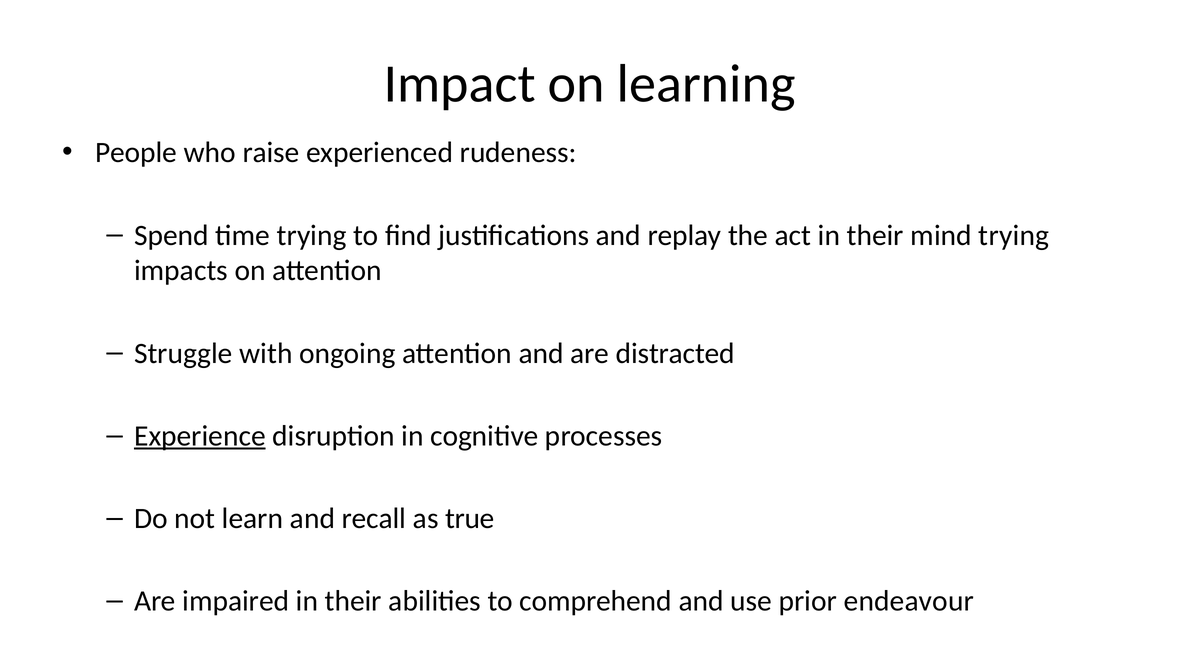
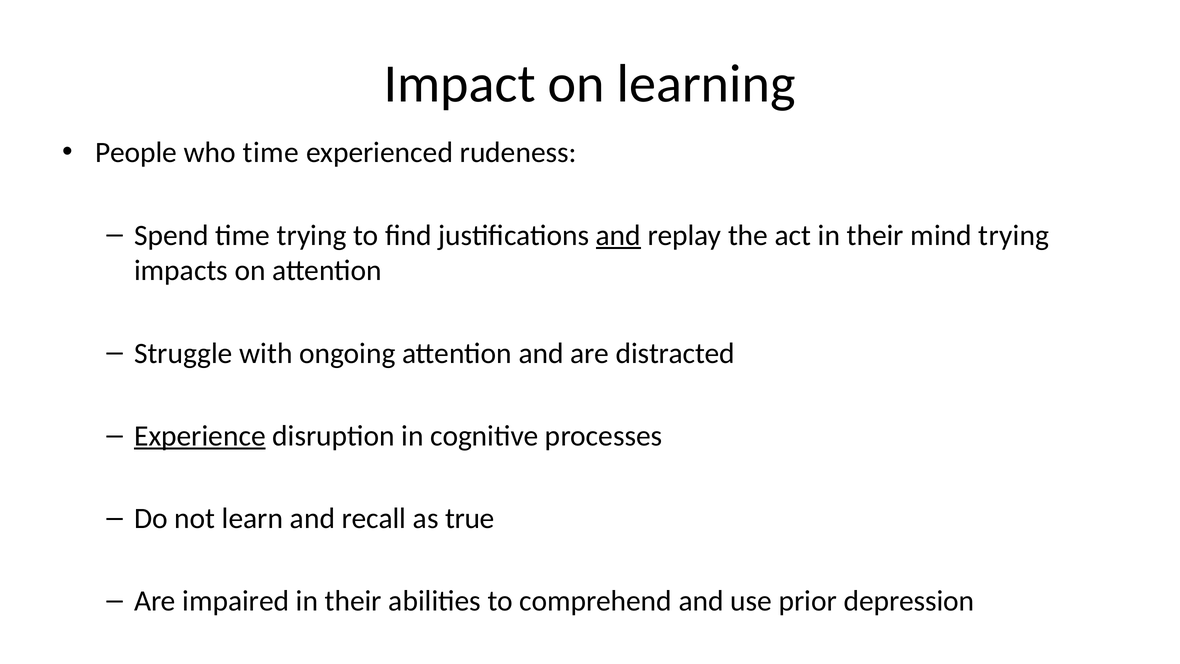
who raise: raise -> time
and at (618, 235) underline: none -> present
endeavour: endeavour -> depression
